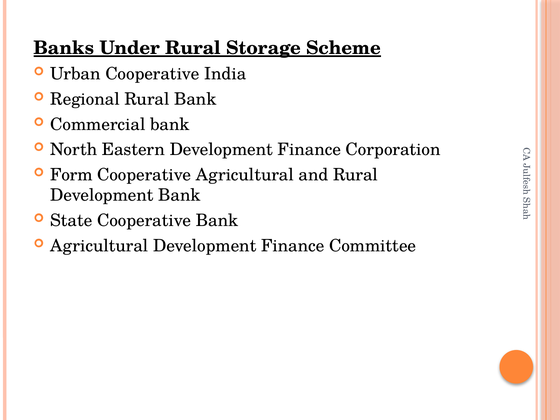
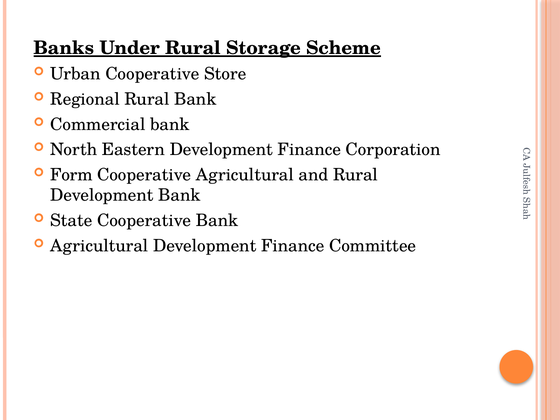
India: India -> Store
